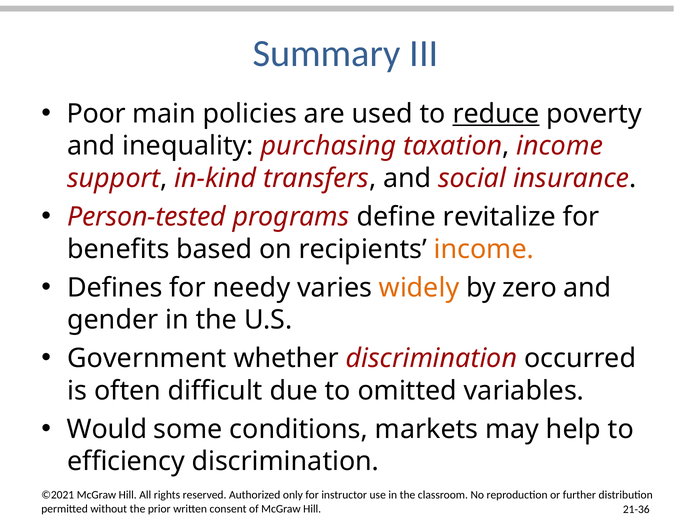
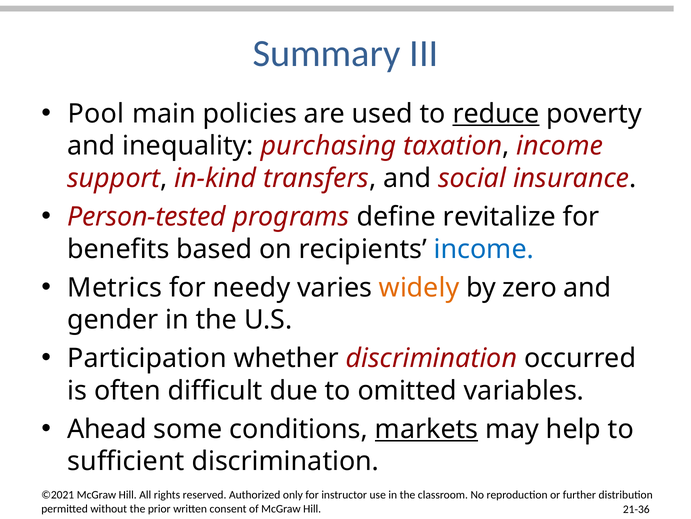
Poor: Poor -> Pool
income at (484, 249) colour: orange -> blue
Defines: Defines -> Metrics
Government: Government -> Participation
Would: Would -> Ahead
markets underline: none -> present
efficiency: efficiency -> sufficient
